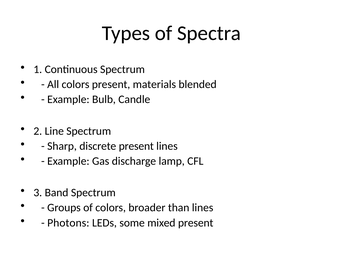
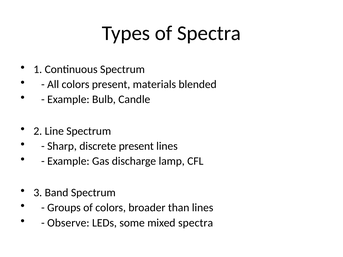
Photons: Photons -> Observe
mixed present: present -> spectra
